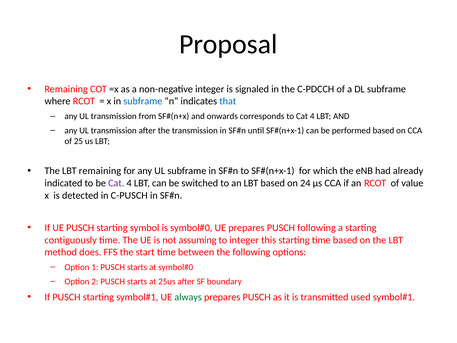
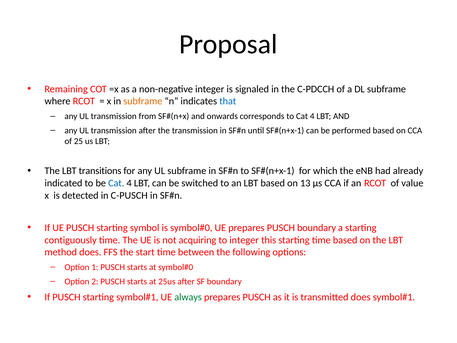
subframe at (143, 101) colour: blue -> orange
LBT remaining: remaining -> transitions
Cat at (116, 183) colour: purple -> blue
24: 24 -> 13
PUSCH following: following -> boundary
assuming: assuming -> acquiring
transmitted used: used -> does
